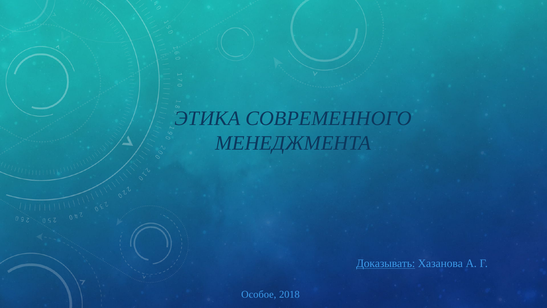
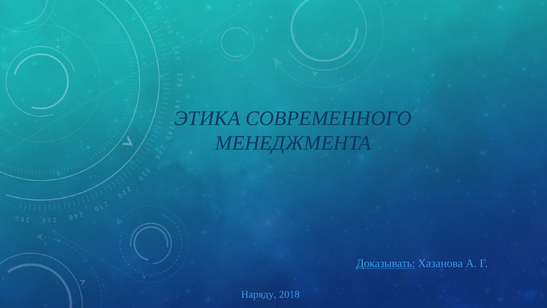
Особое: Особое -> Наряду
